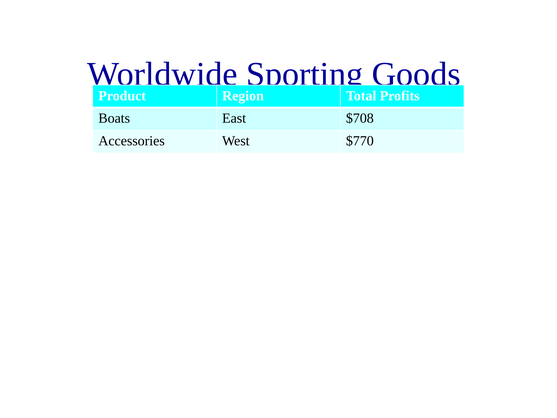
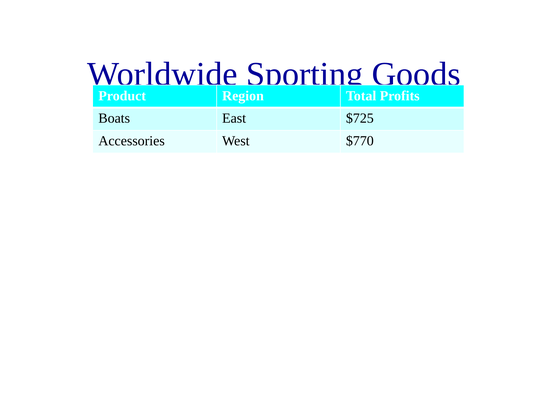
$708: $708 -> $725
